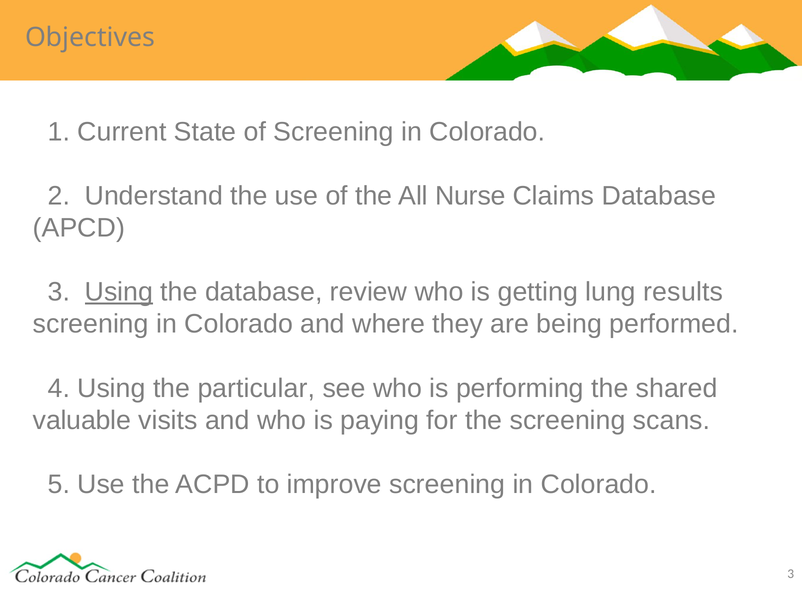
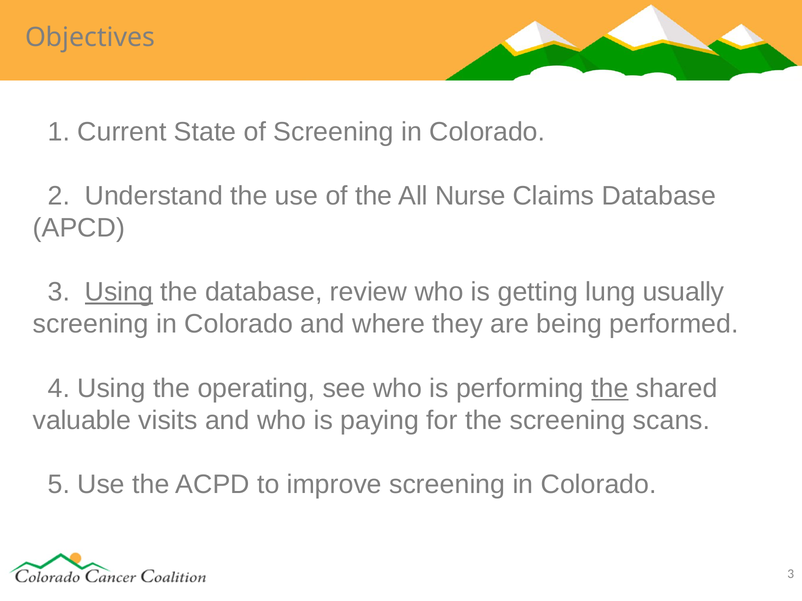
results: results -> usually
particular: particular -> operating
the at (610, 389) underline: none -> present
